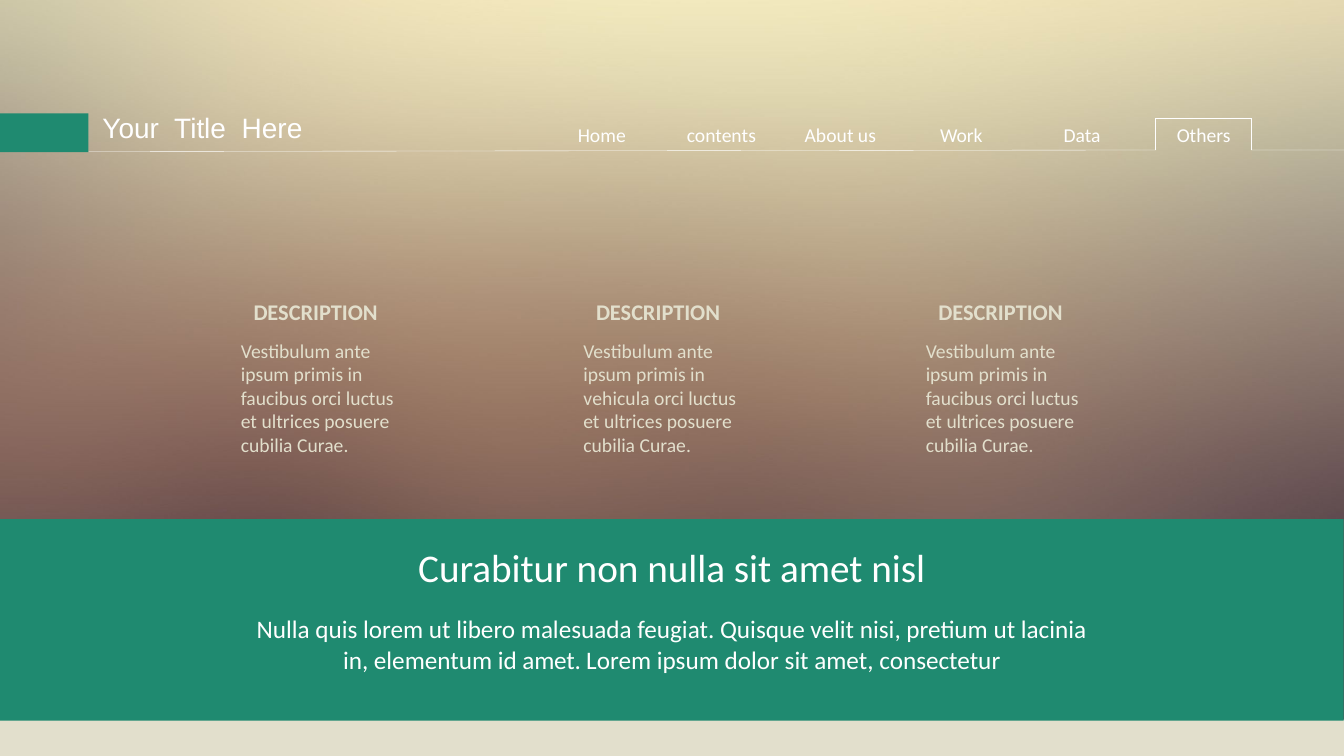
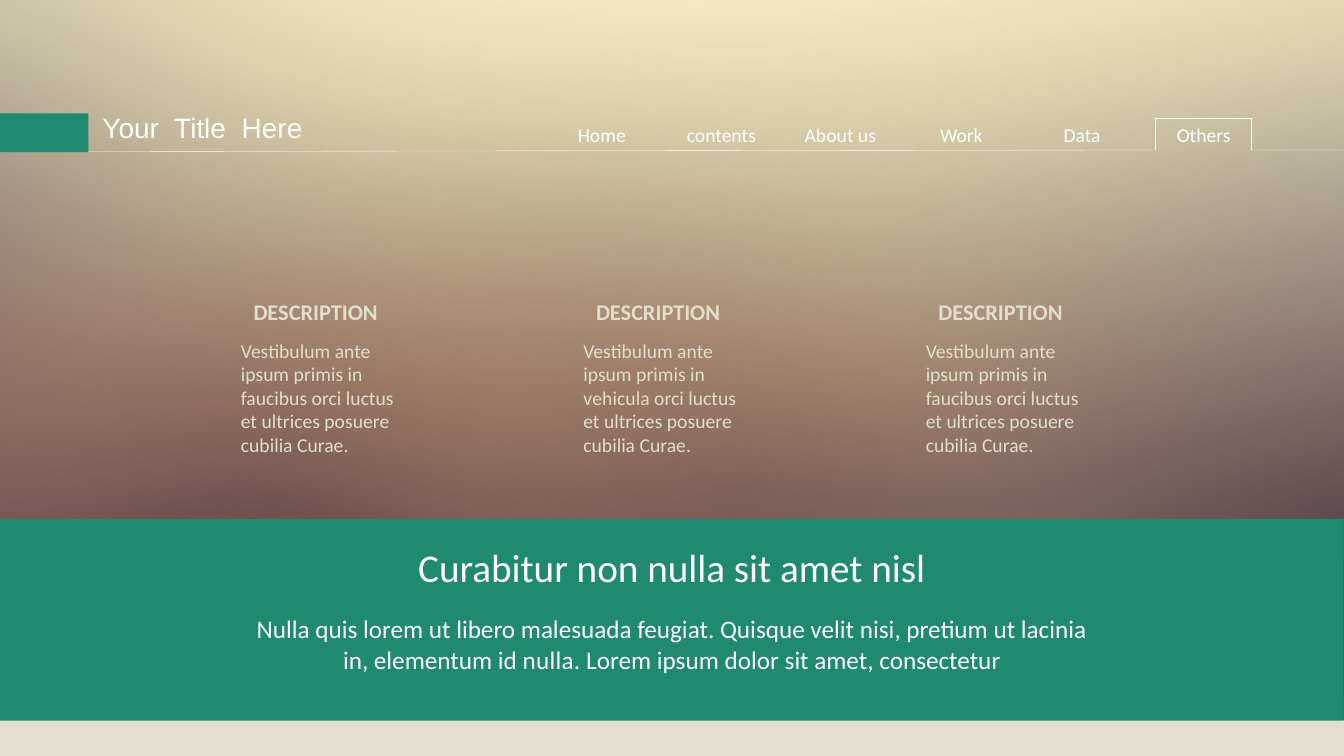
id amet: amet -> nulla
